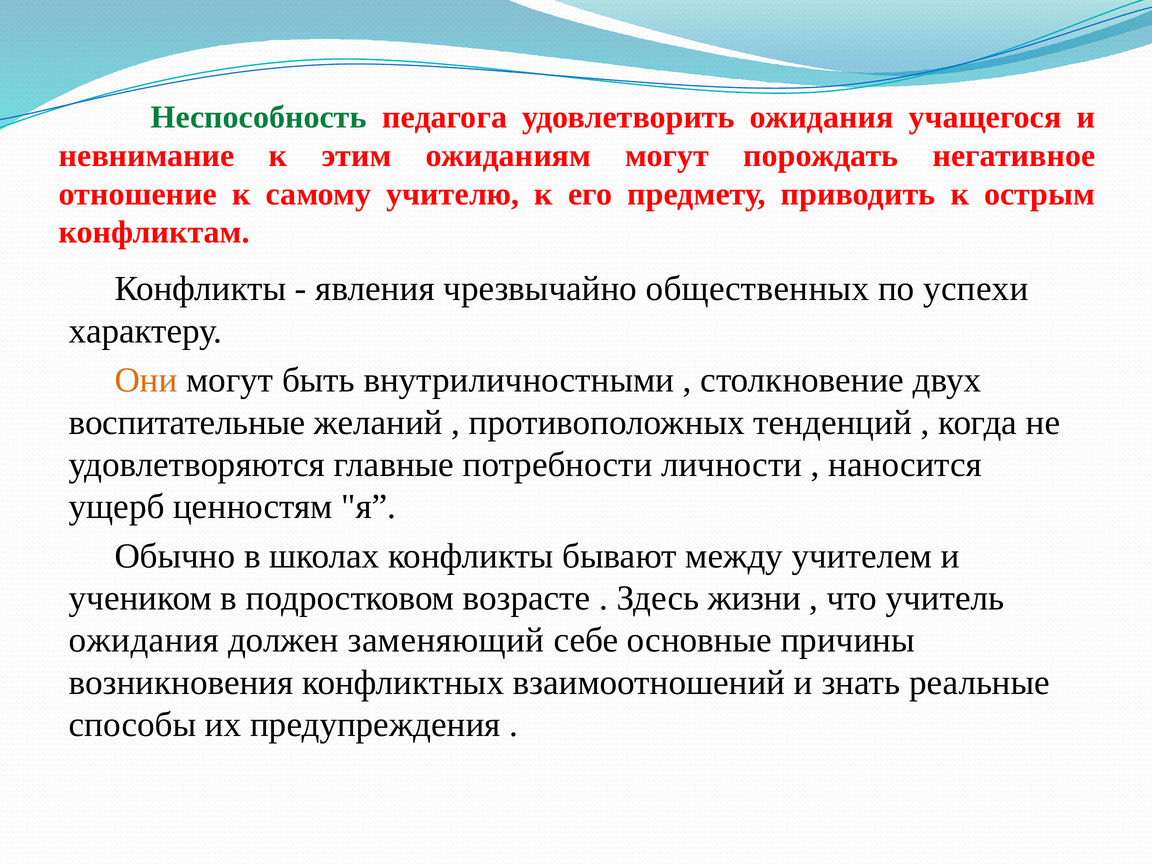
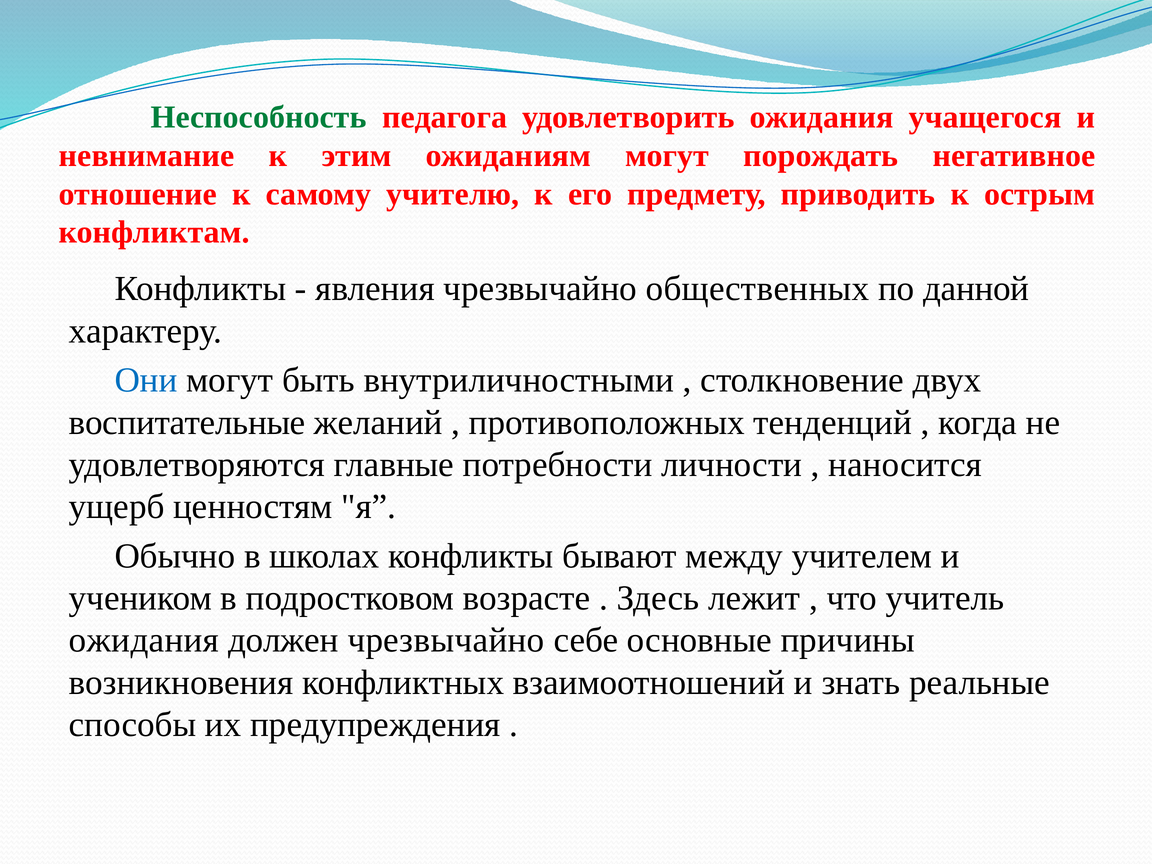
успехи: успехи -> данной
Они colour: orange -> blue
жизни: жизни -> лежит
должен заменяющий: заменяющий -> чрезвычайно
